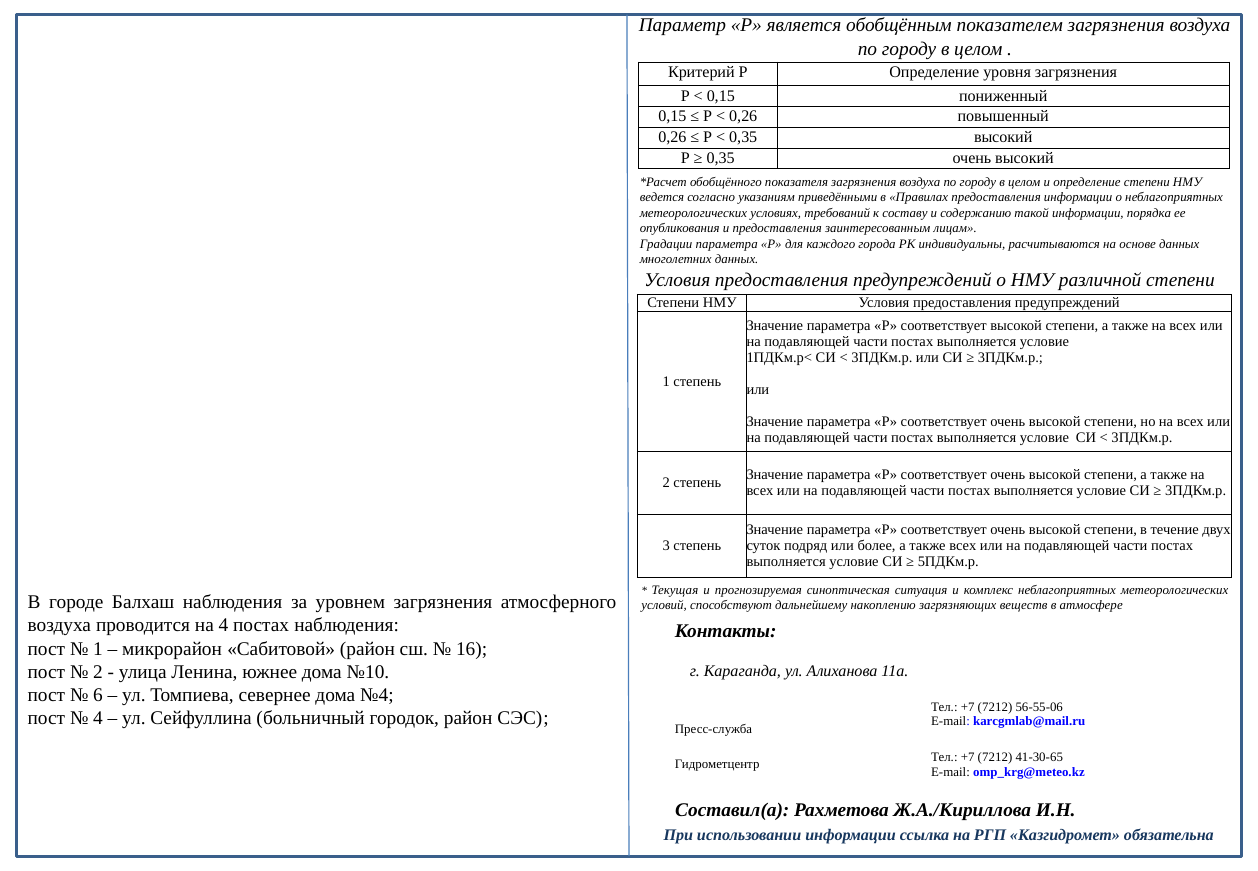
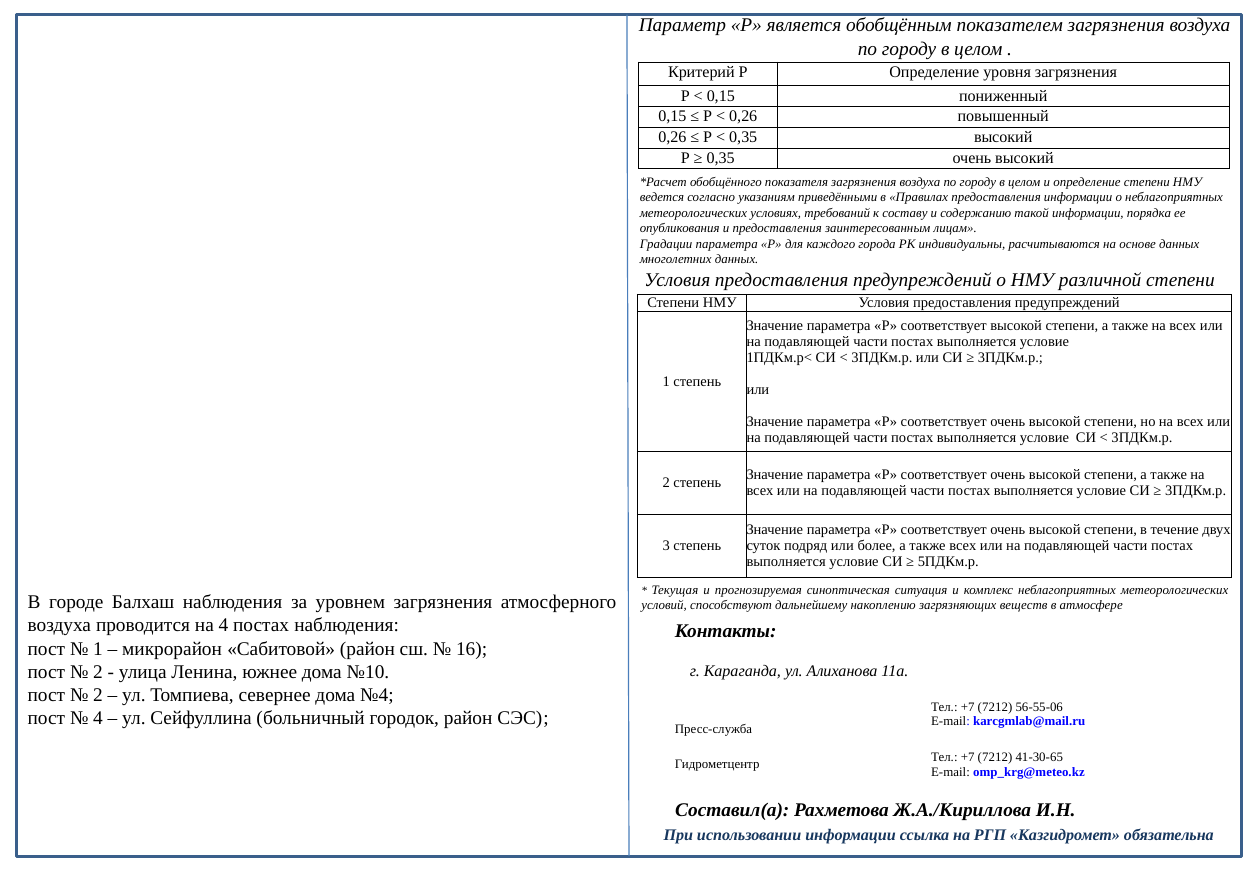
6 at (98, 695): 6 -> 2
